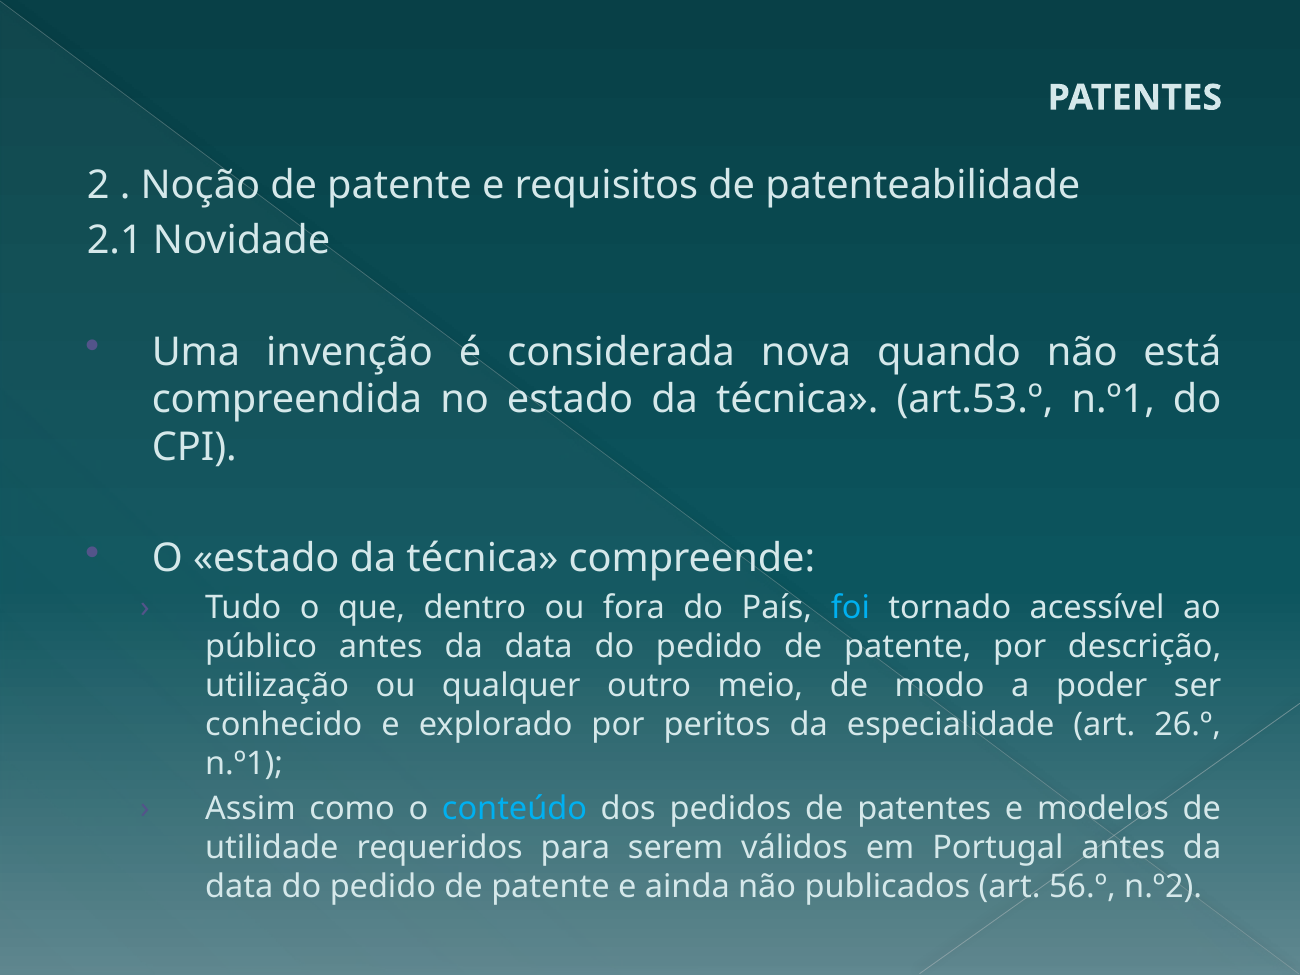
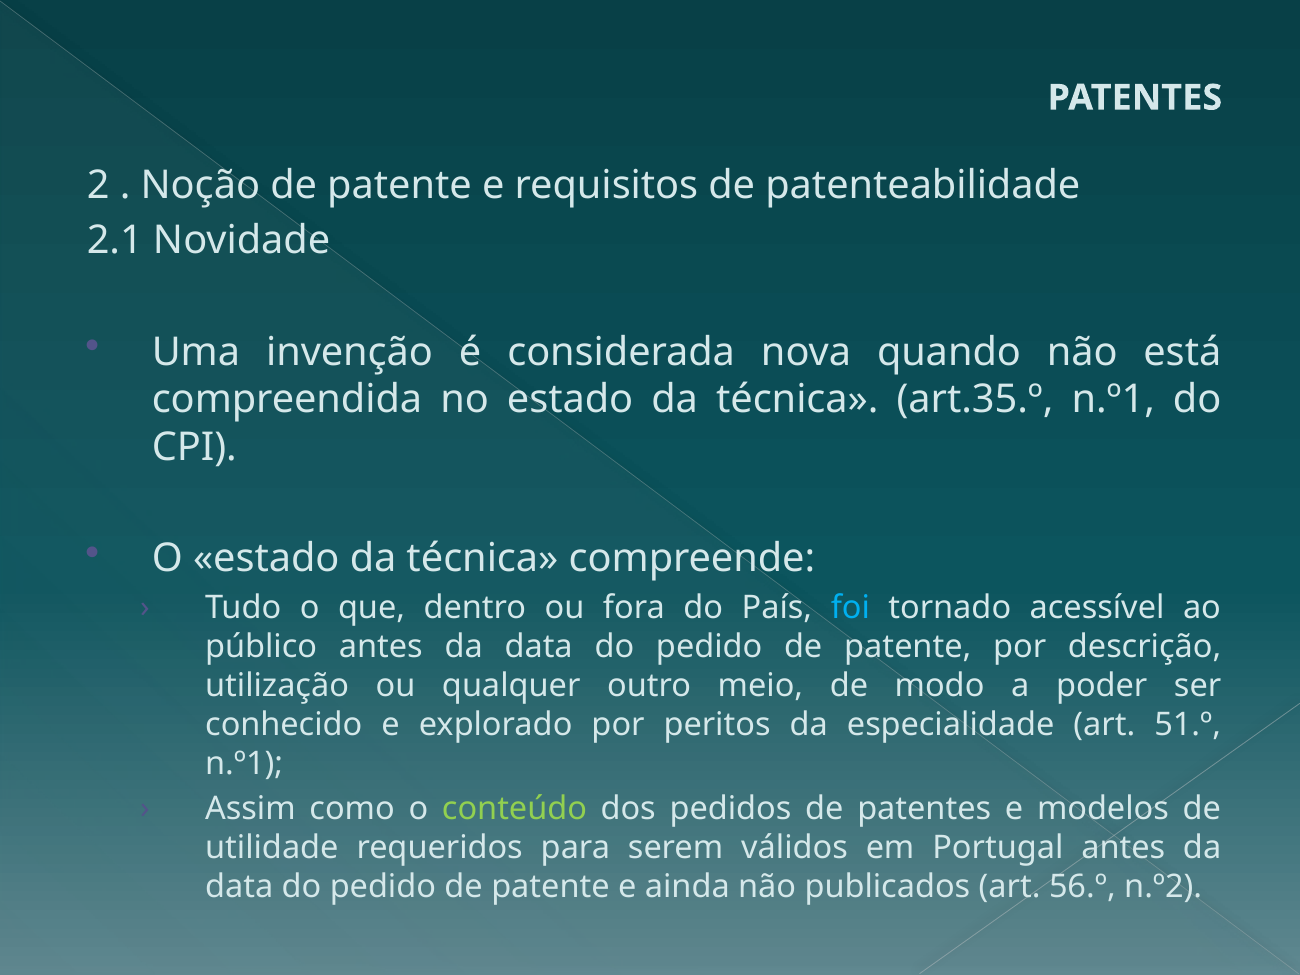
art.53.º: art.53.º -> art.35.º
26.º: 26.º -> 51.º
conteúdo colour: light blue -> light green
